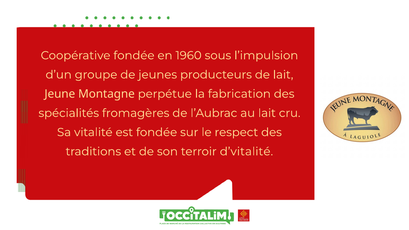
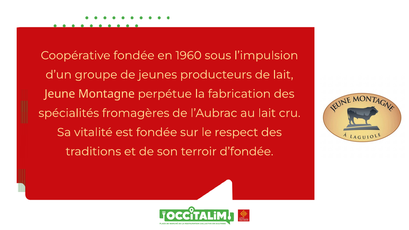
d’vitalité: d’vitalité -> d’fondée
